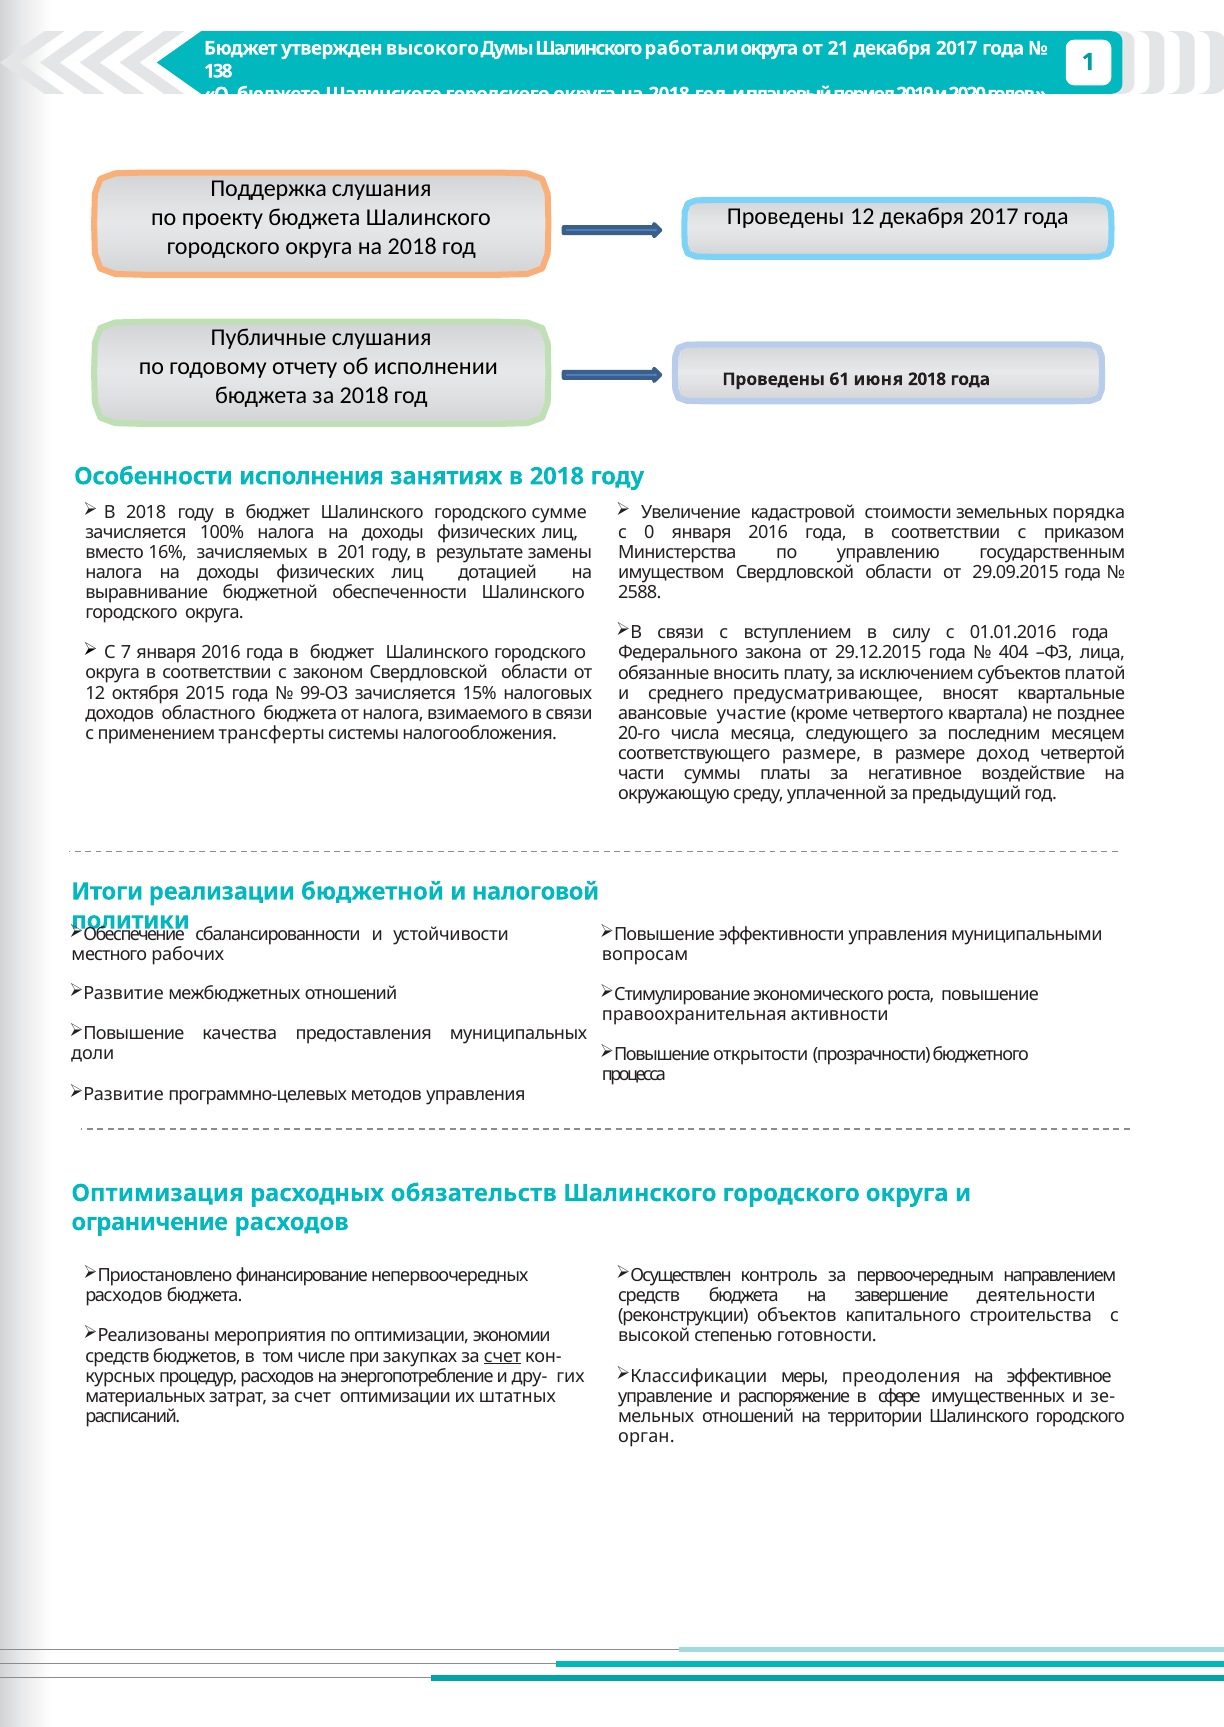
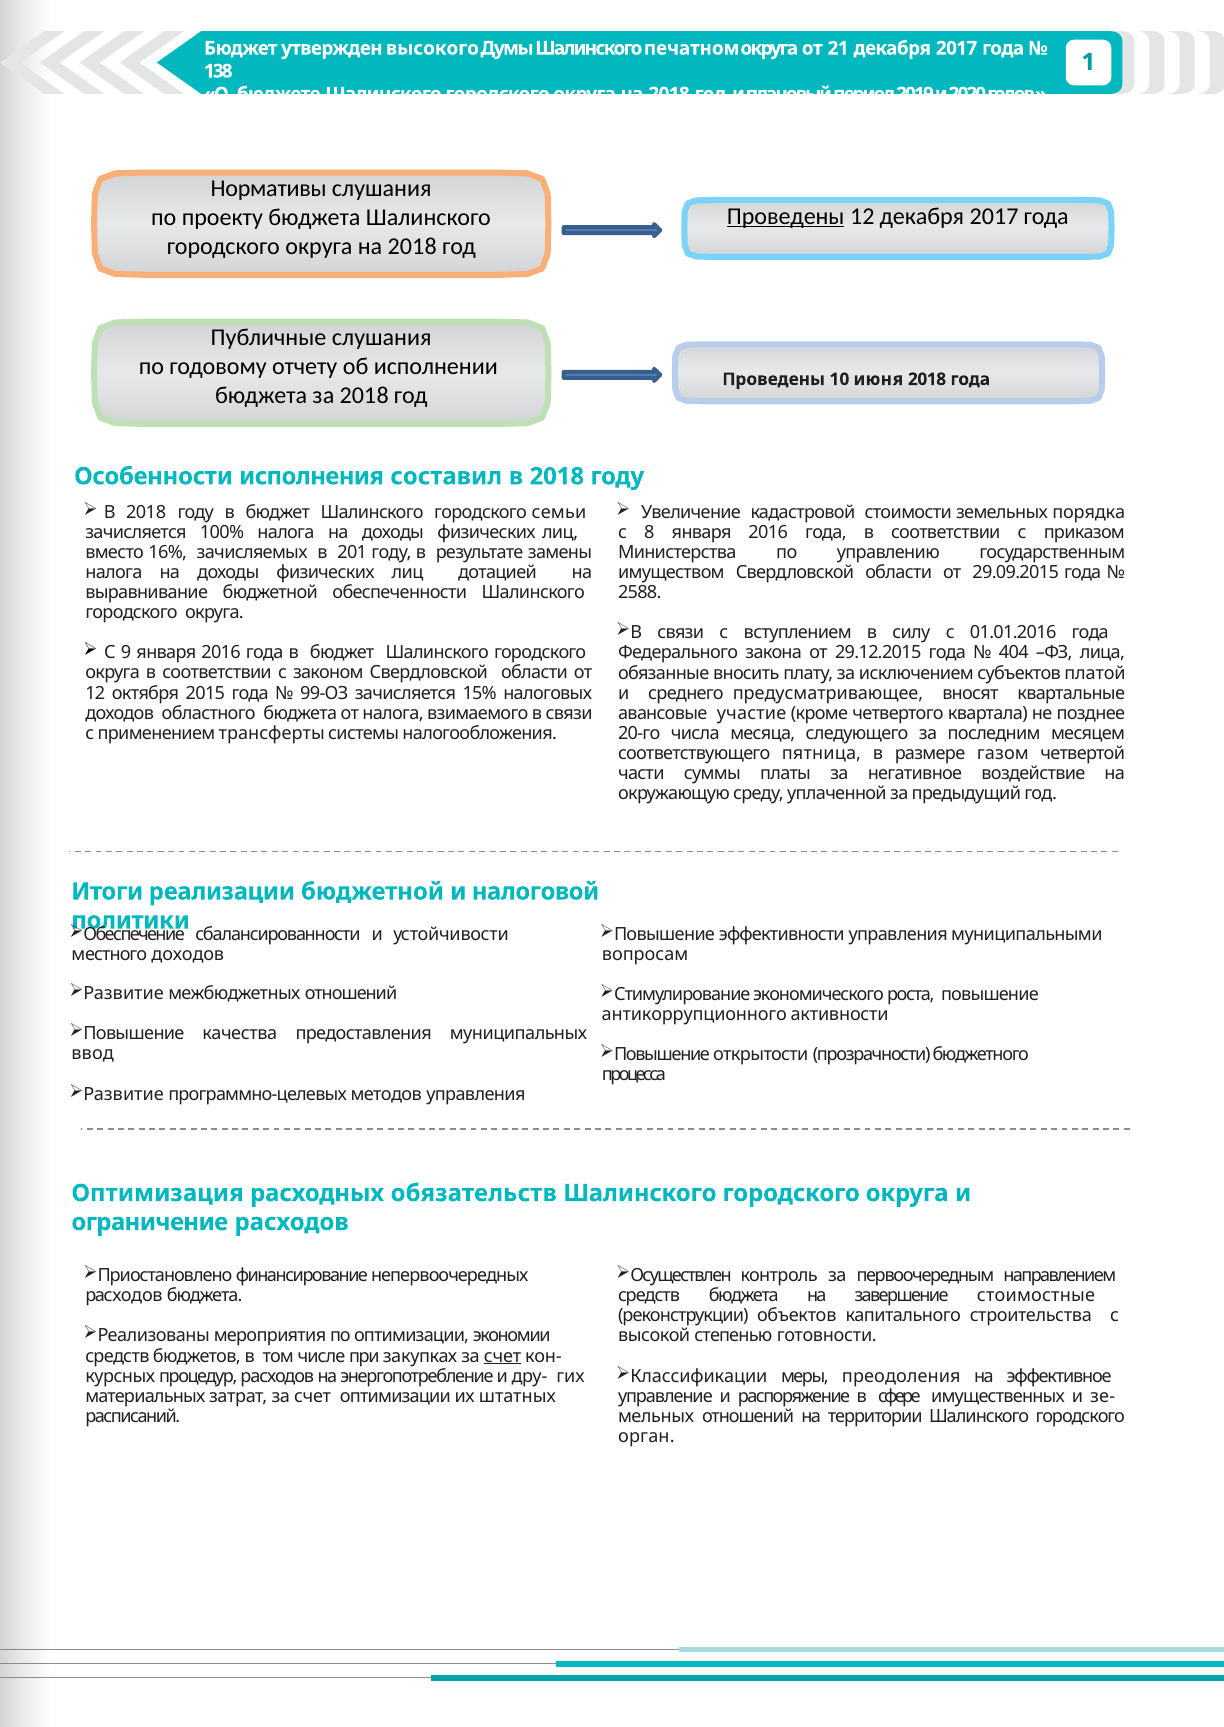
работали: работали -> печатном
Поддержка: Поддержка -> Нормативы
Проведены at (786, 216) underline: none -> present
61: 61 -> 10
занятиях: занятиях -> составил
сумме: сумме -> семьи
0: 0 -> 8
7: 7 -> 9
соответствующего размере: размере -> пятница
доход: доход -> газом
местного рабочих: рабочих -> доходов
правоохранительная: правоохранительная -> антикоррупционного
доли: доли -> ввод
деятельности: деятельности -> стоимостные
